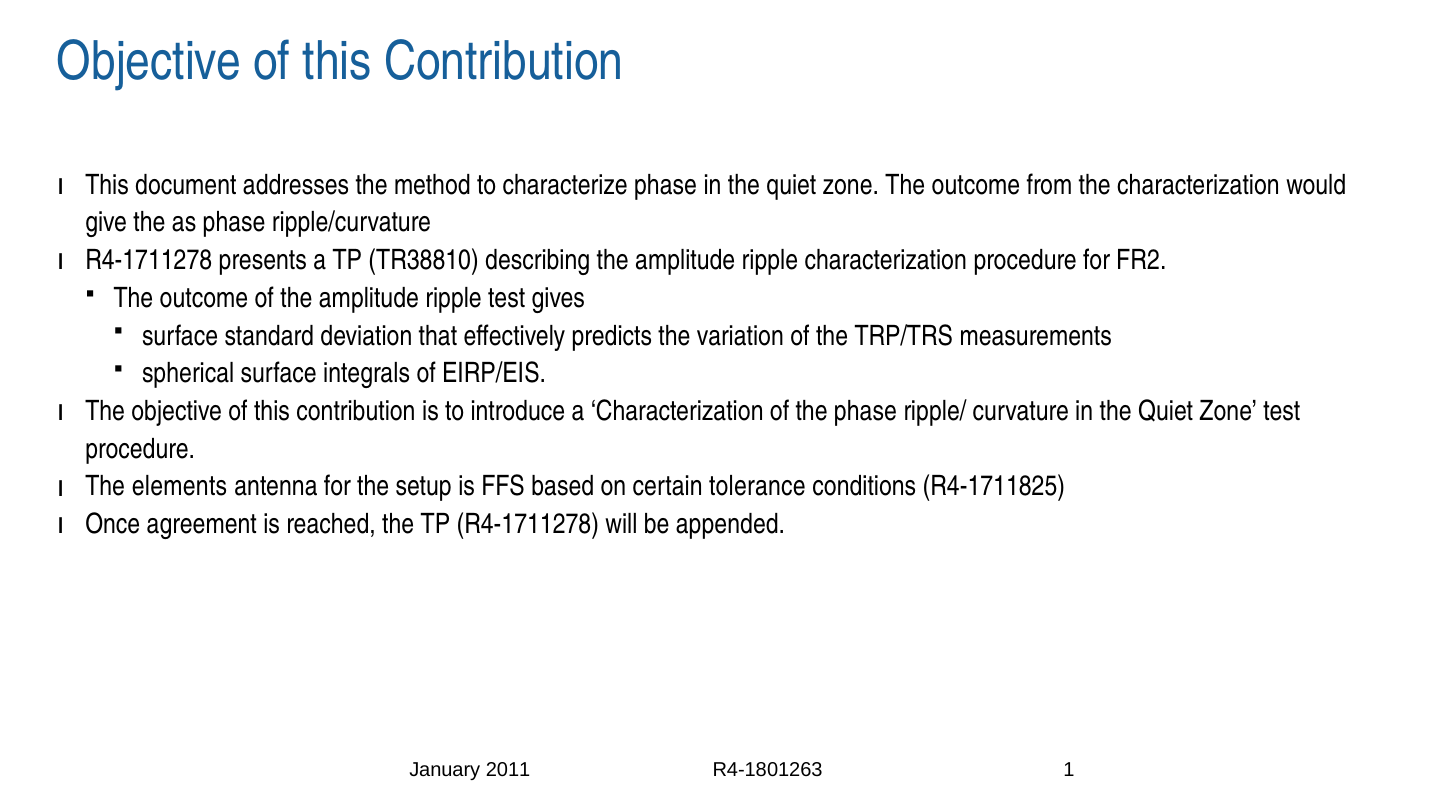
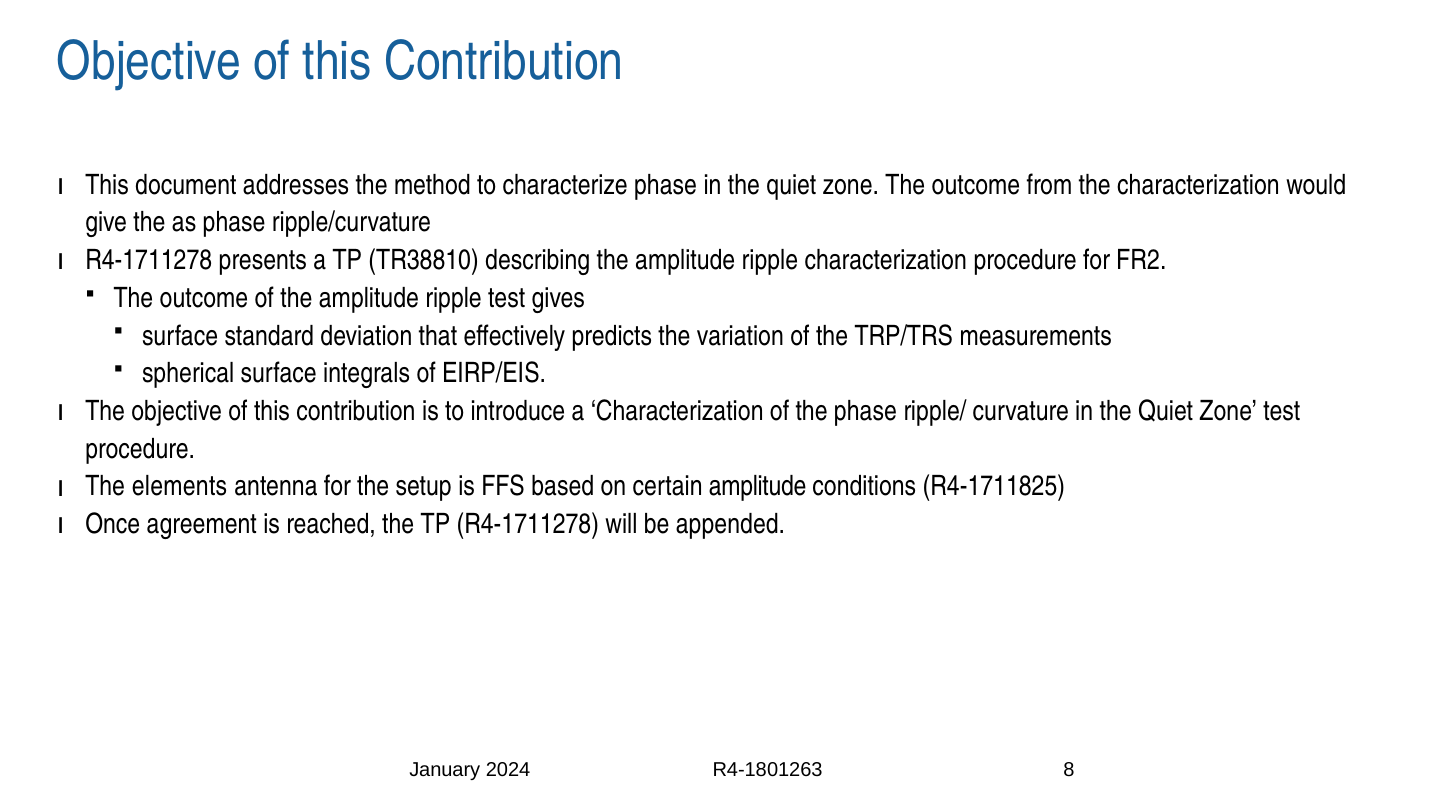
certain tolerance: tolerance -> amplitude
2011: 2011 -> 2024
1: 1 -> 8
